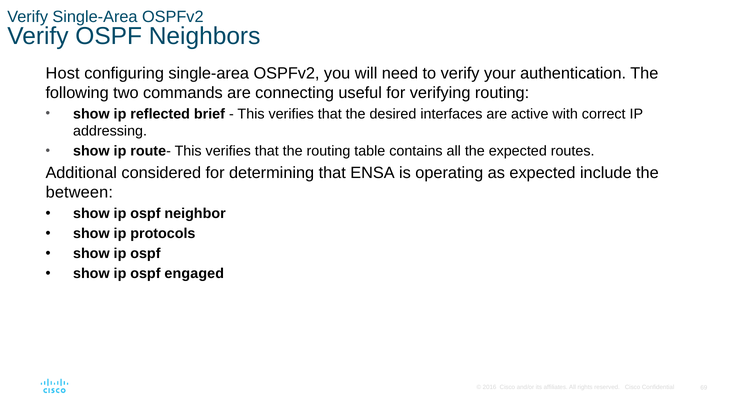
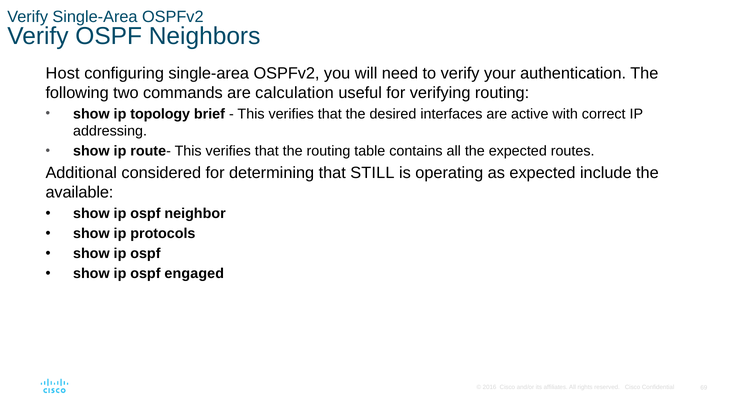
connecting: connecting -> calculation
reflected: reflected -> topology
ENSA: ENSA -> STILL
between: between -> available
